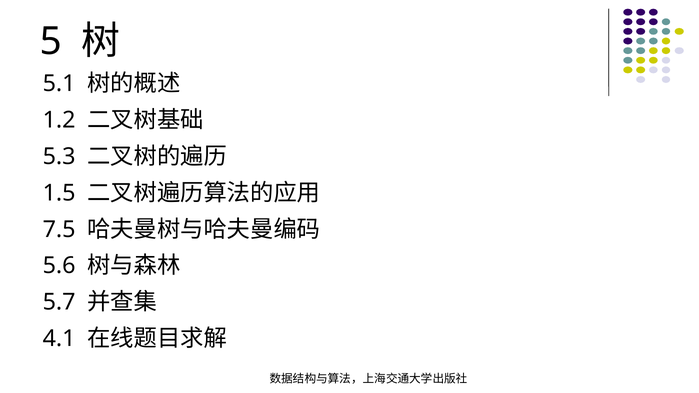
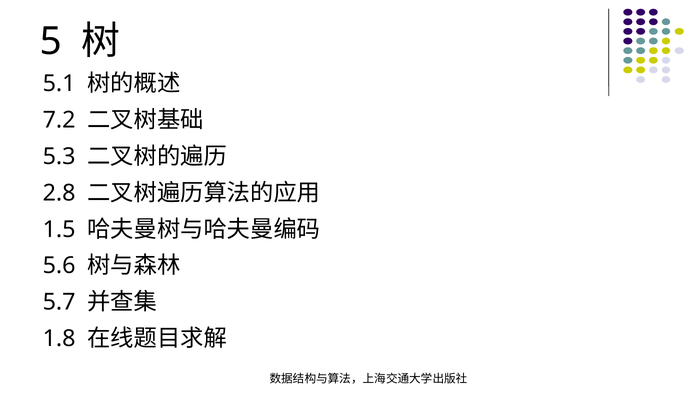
1.2: 1.2 -> 7.2
1.5: 1.5 -> 2.8
7.5: 7.5 -> 1.5
4.1: 4.1 -> 1.8
